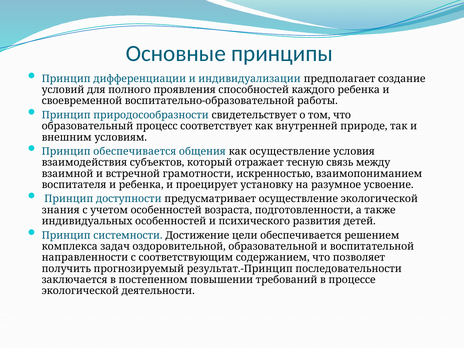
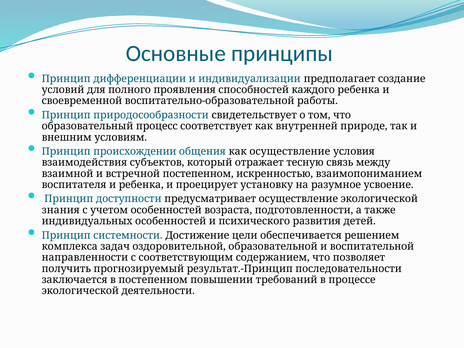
Принцип обеспечивается: обеспечивается -> происхождении
встречной грамотности: грамотности -> постепенном
